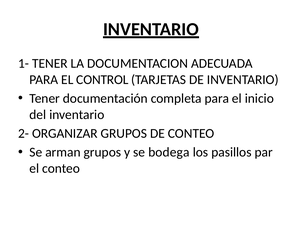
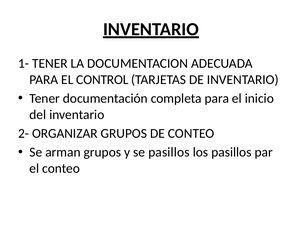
se bodega: bodega -> pasillos
